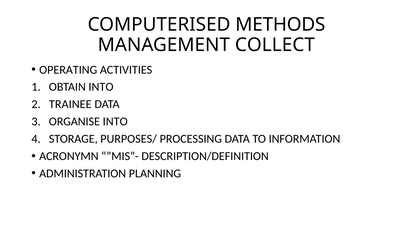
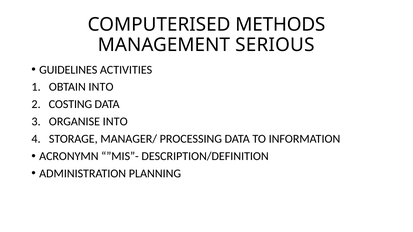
COLLECT: COLLECT -> SERIOUS
OPERATING: OPERATING -> GUIDELINES
TRAINEE: TRAINEE -> COSTING
PURPOSES/: PURPOSES/ -> MANAGER/
